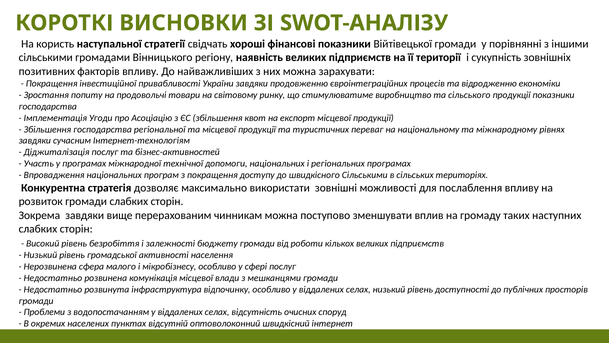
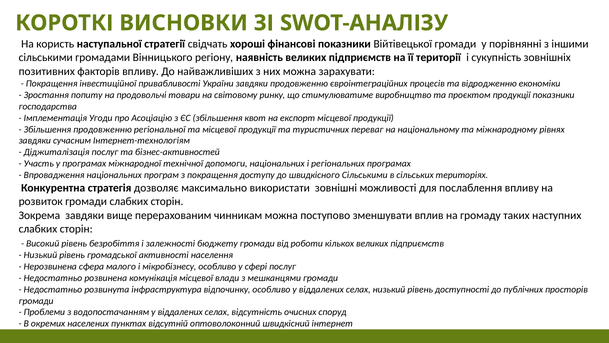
сільського: сільського -> проєктом
Збільшення господарства: господарства -> продовженню
